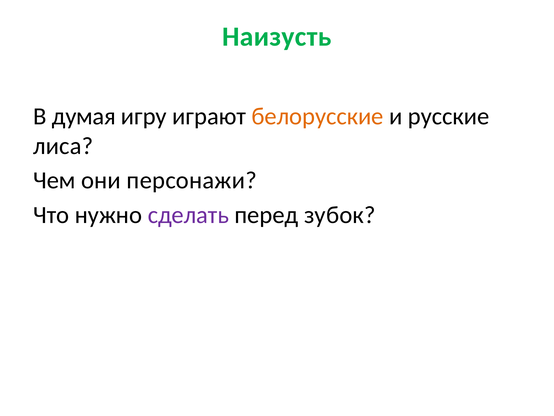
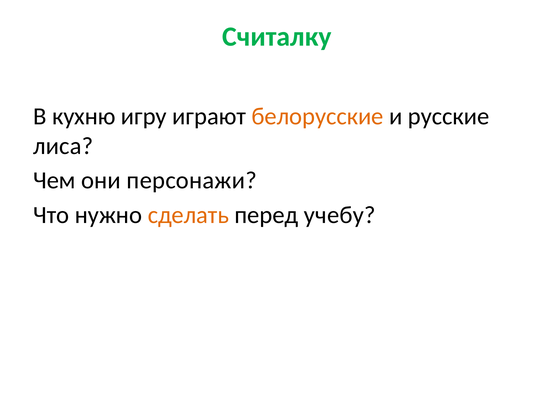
Наизусть: Наизусть -> Считалку
думая: думая -> кухню
сделать colour: purple -> orange
зубок: зубок -> учебу
